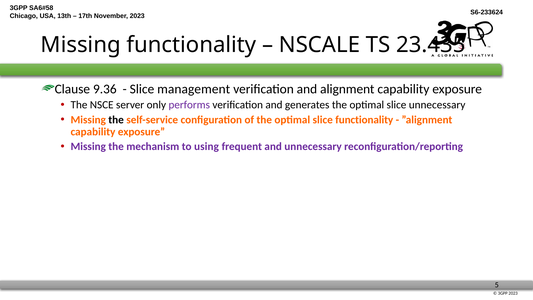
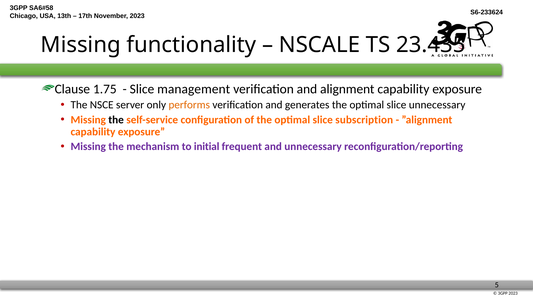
9.36: 9.36 -> 1.75
performs colour: purple -> orange
slice functionality: functionality -> subscription
using: using -> initial
